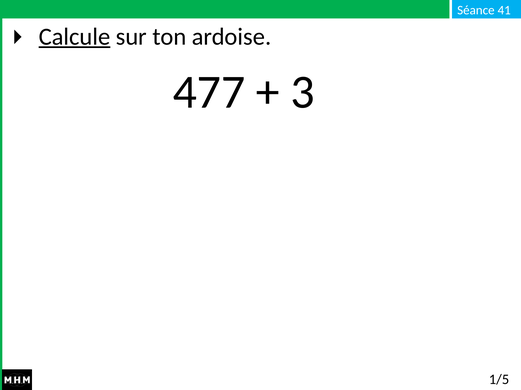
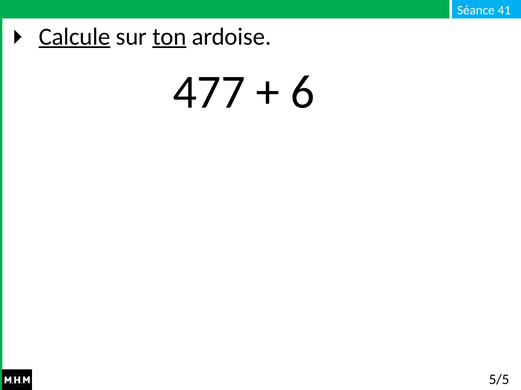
ton underline: none -> present
3: 3 -> 6
1/5: 1/5 -> 5/5
